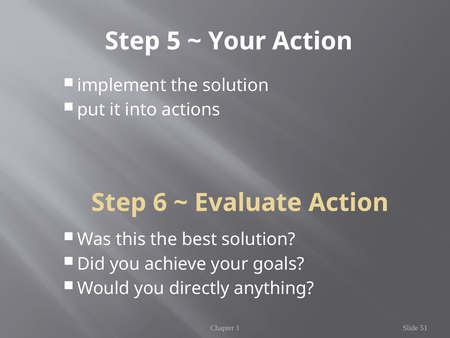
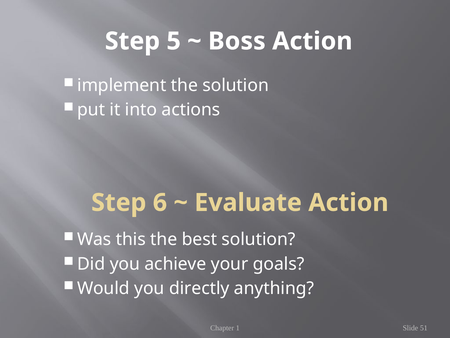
Your at (237, 41): Your -> Boss
